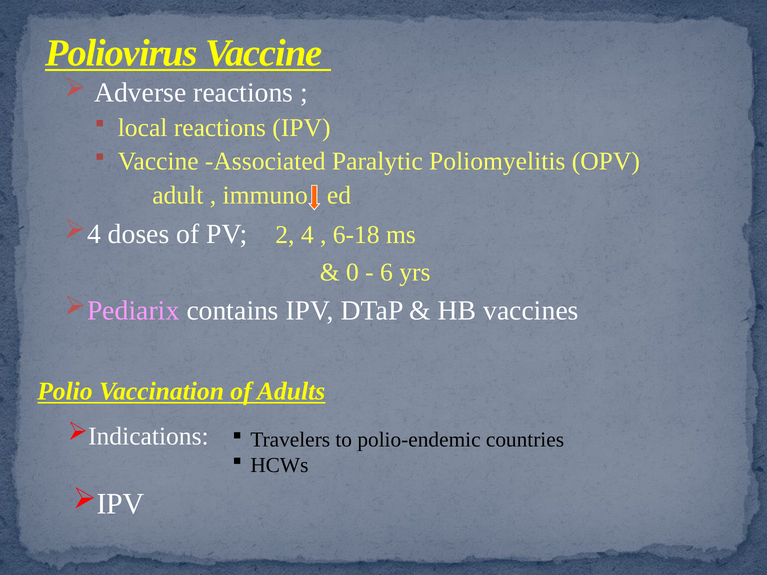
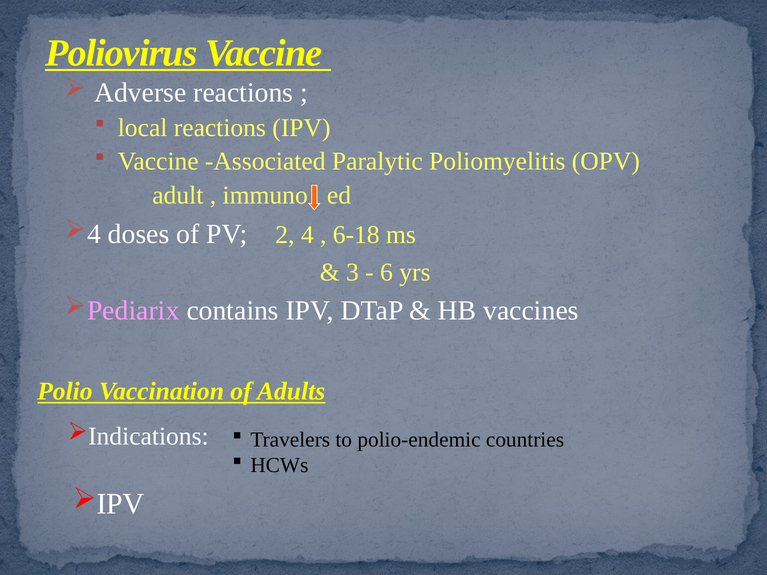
0: 0 -> 3
